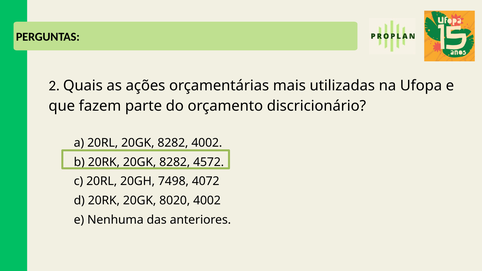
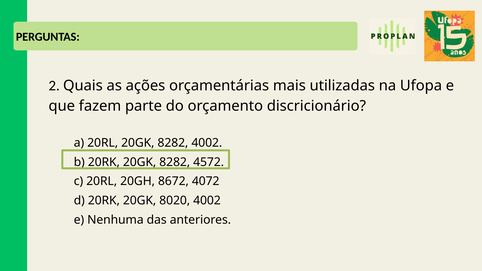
7498: 7498 -> 8672
